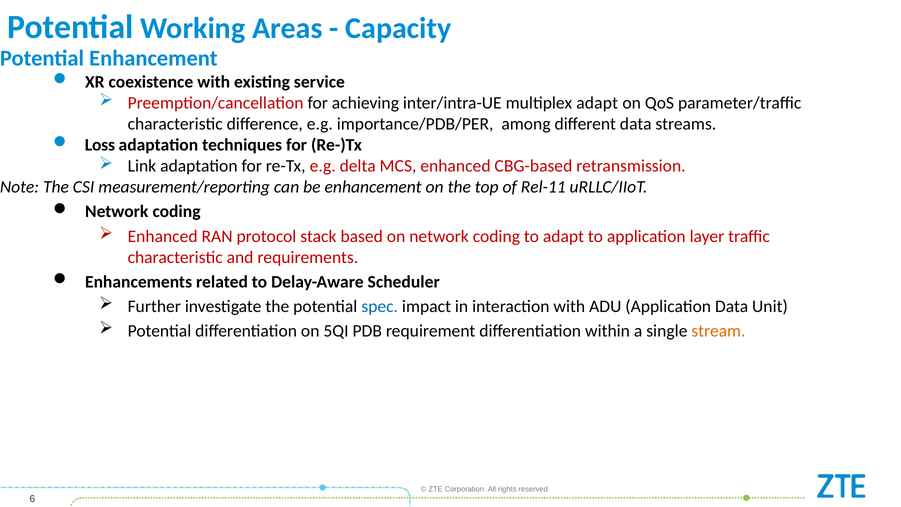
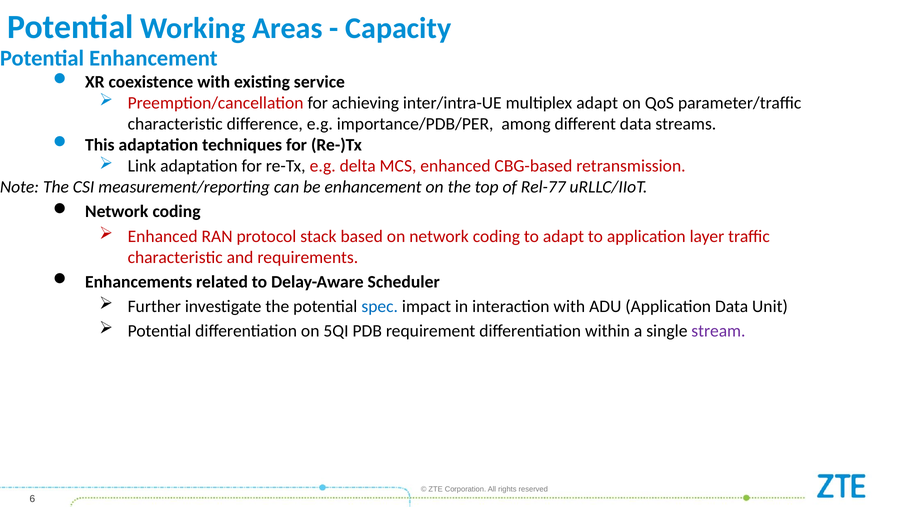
Loss: Loss -> This
Rel-11: Rel-11 -> Rel-77
stream colour: orange -> purple
